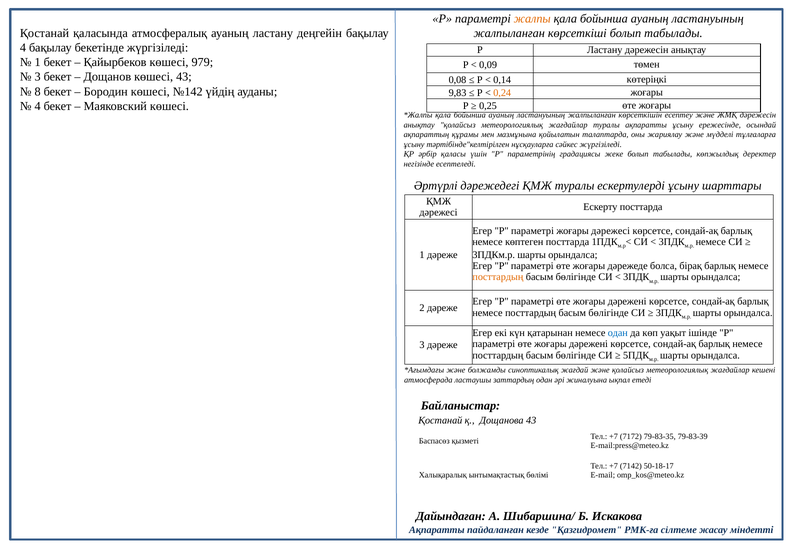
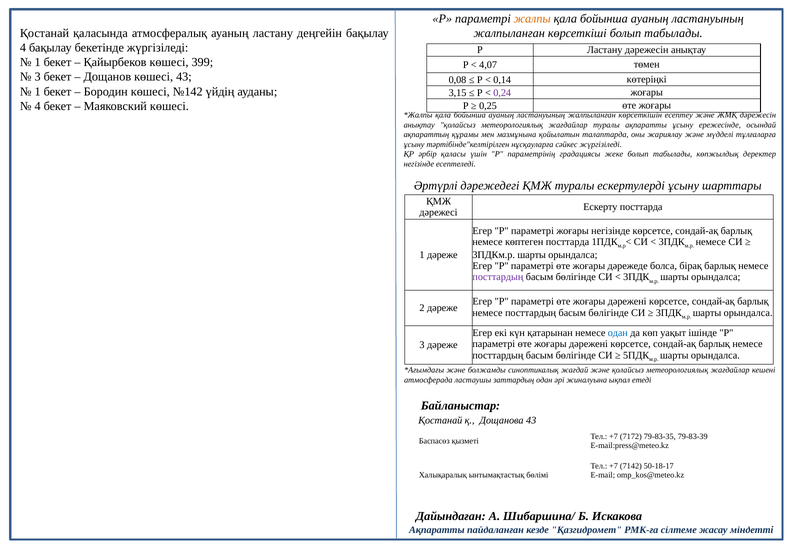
979: 979 -> 399
0,09: 0,09 -> 4,07
8 at (38, 92): 8 -> 1
9,83: 9,83 -> 3,15
0,24 colour: orange -> purple
жоғары дәрежесі: дәрежесі -> негізінде
посттардың at (498, 277) colour: orange -> purple
